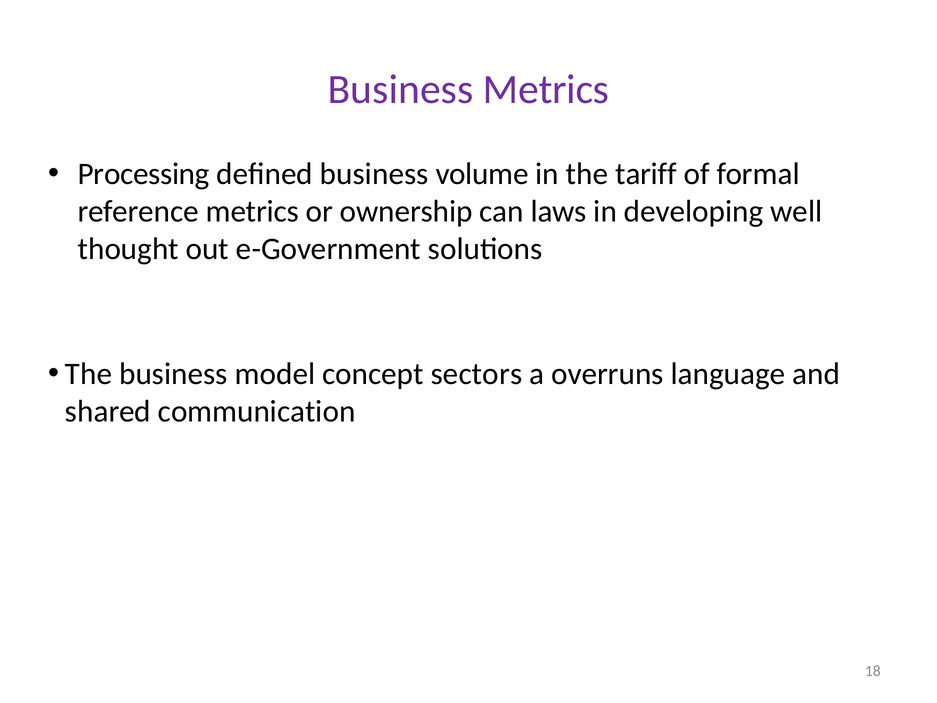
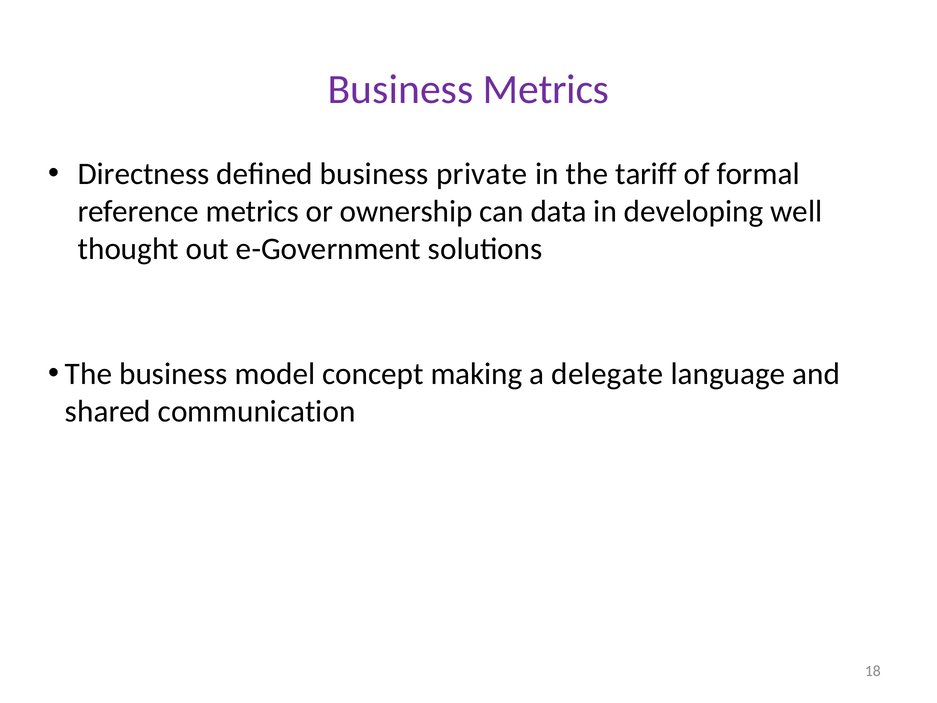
Processing: Processing -> Directness
volume: volume -> private
laws: laws -> data
sectors: sectors -> making
overruns: overruns -> delegate
